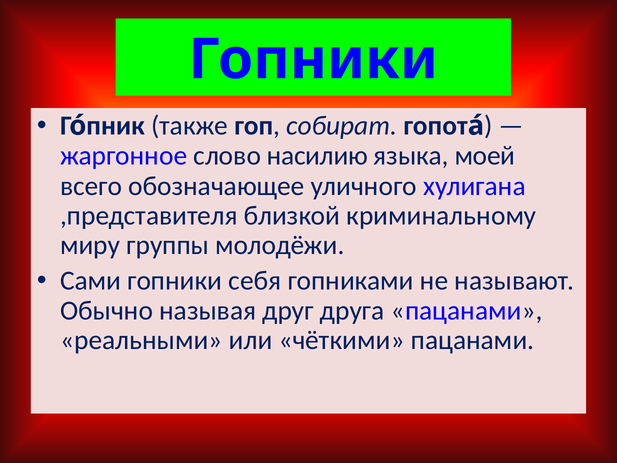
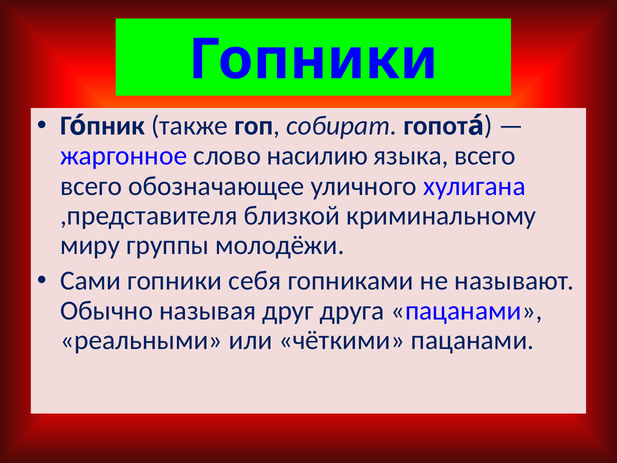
языка моей: моей -> всего
